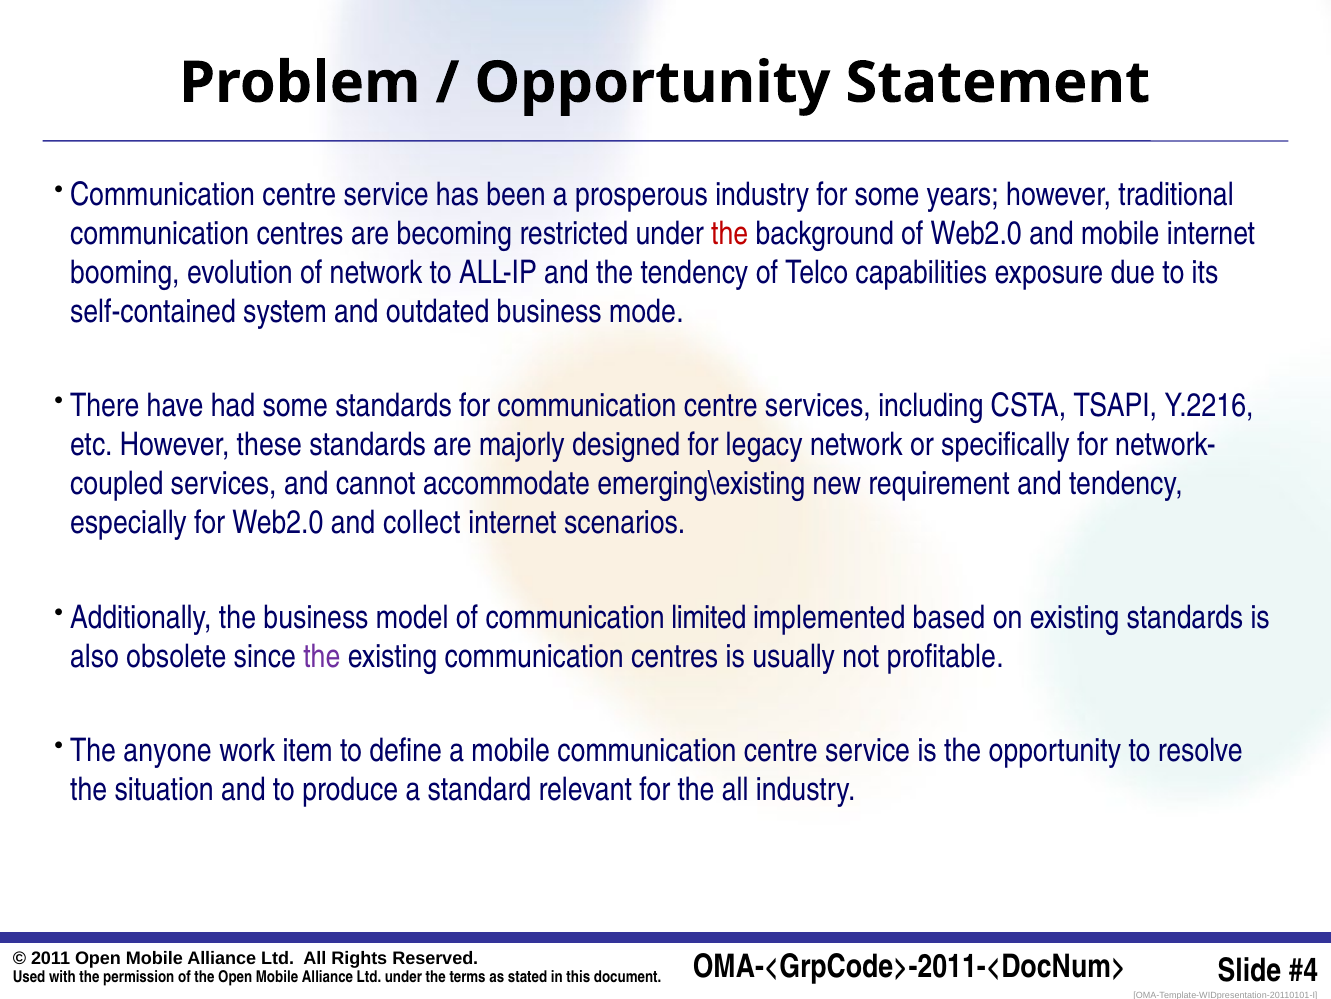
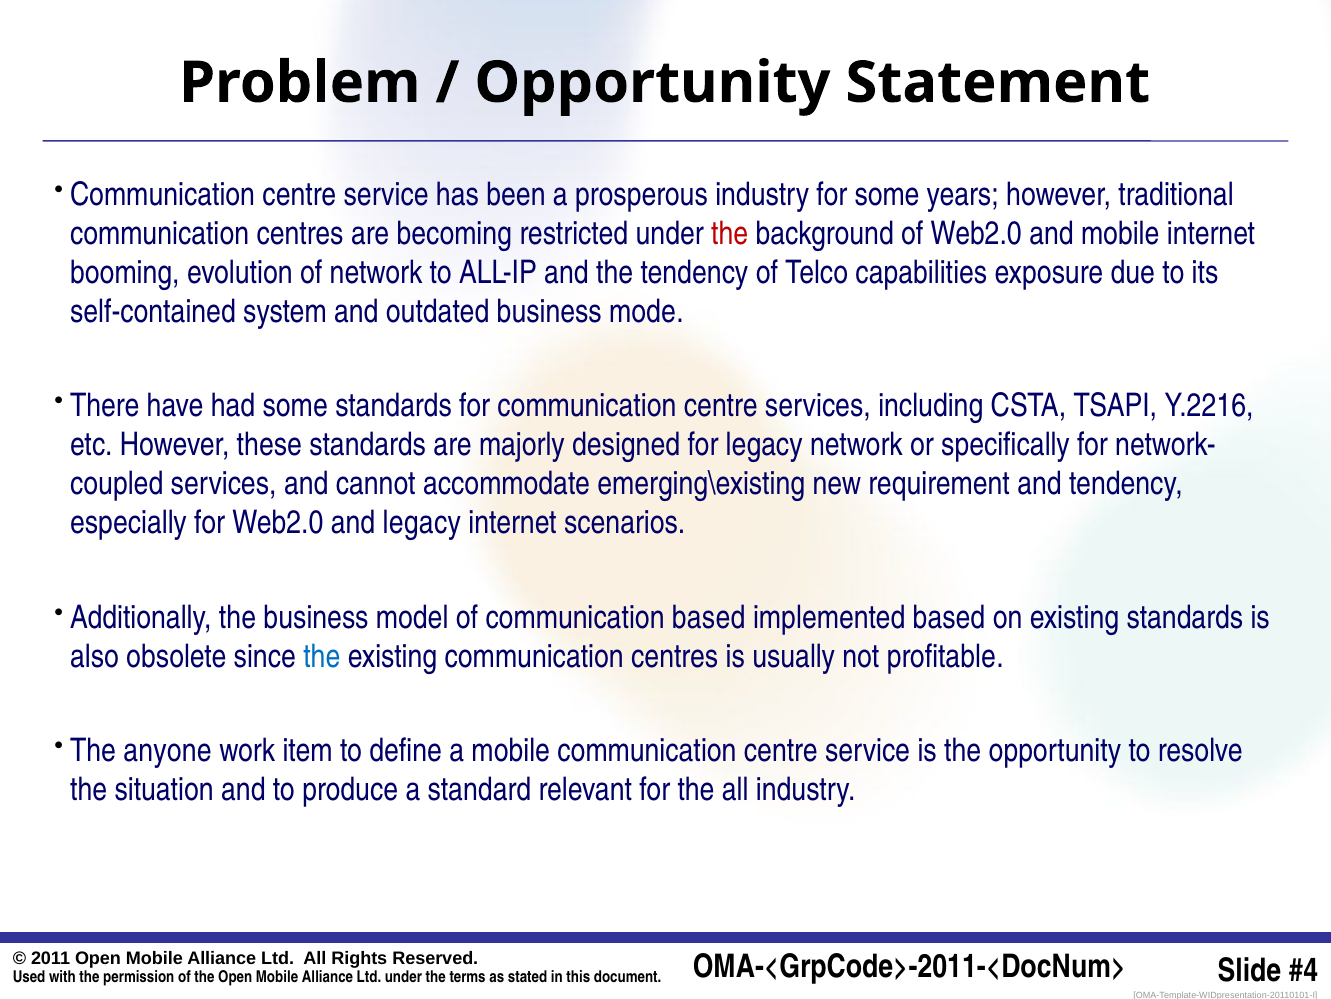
and collect: collect -> legacy
communication limited: limited -> based
the at (322, 656) colour: purple -> blue
